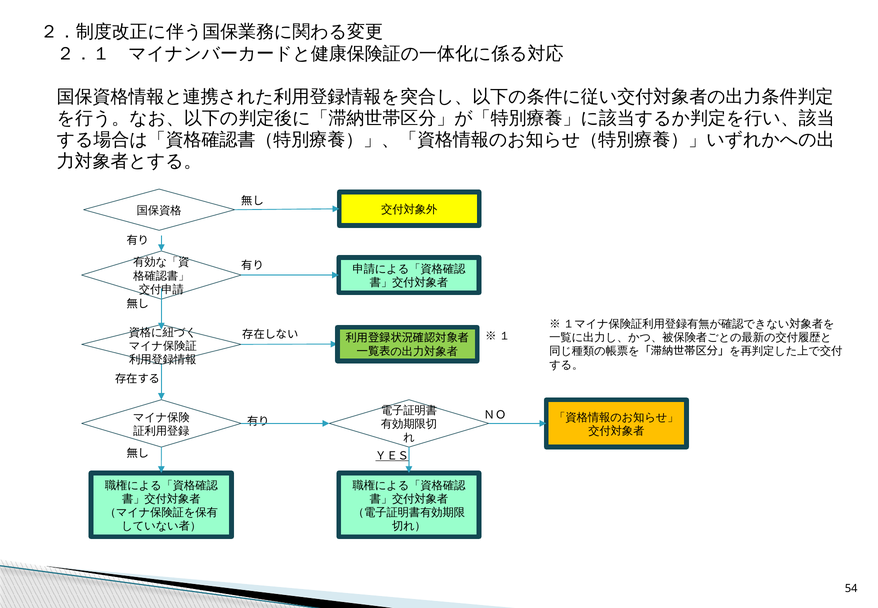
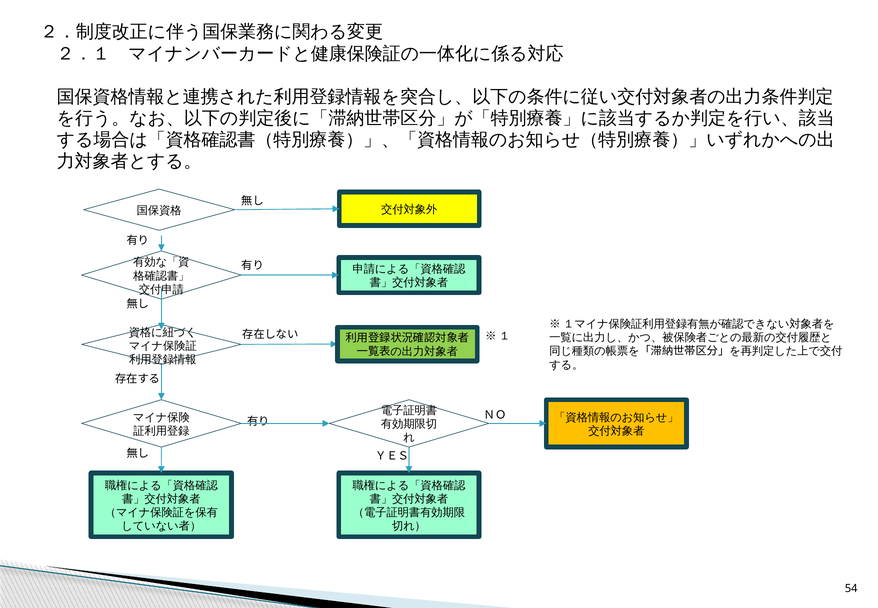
ＹＥＳ underline: present -> none
